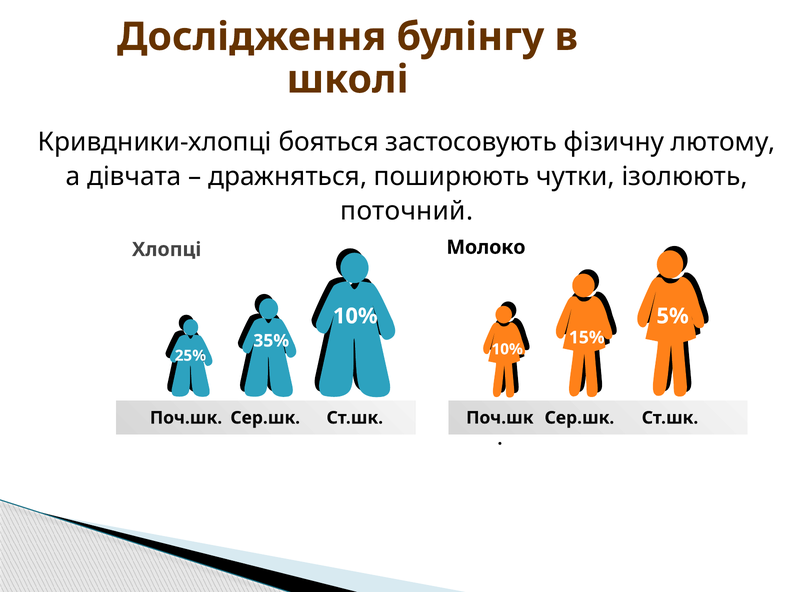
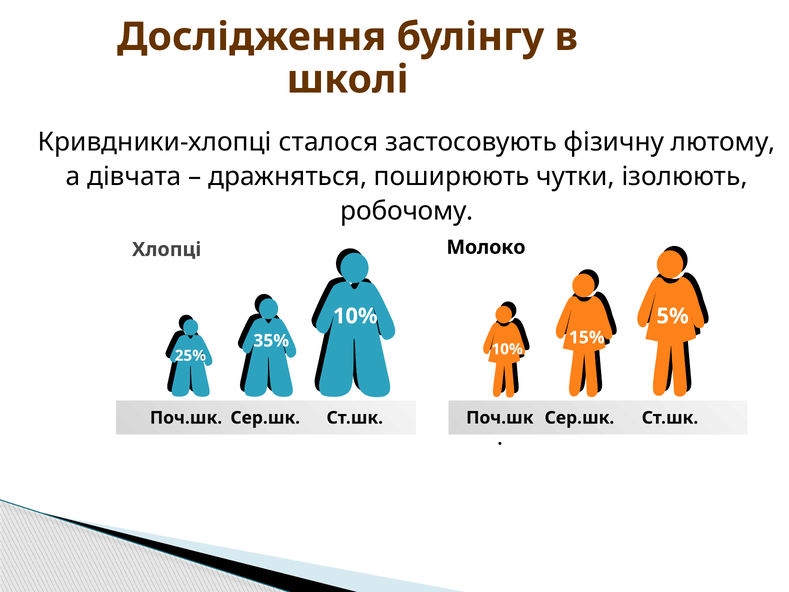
бояться: бояться -> сталося
поточний: поточний -> робочому
